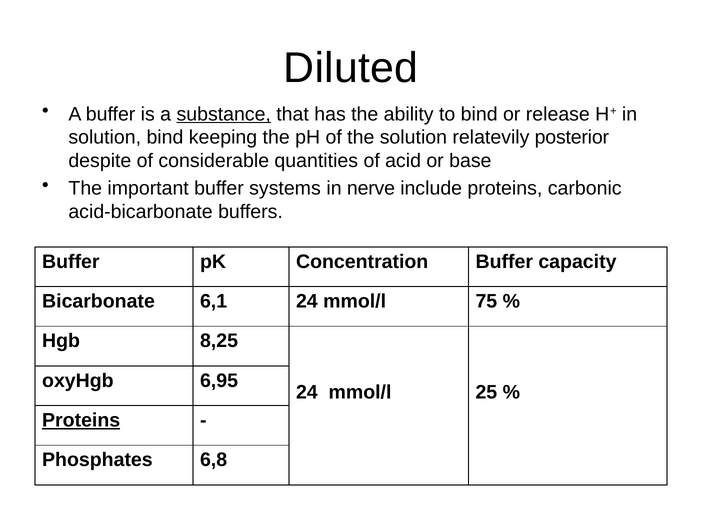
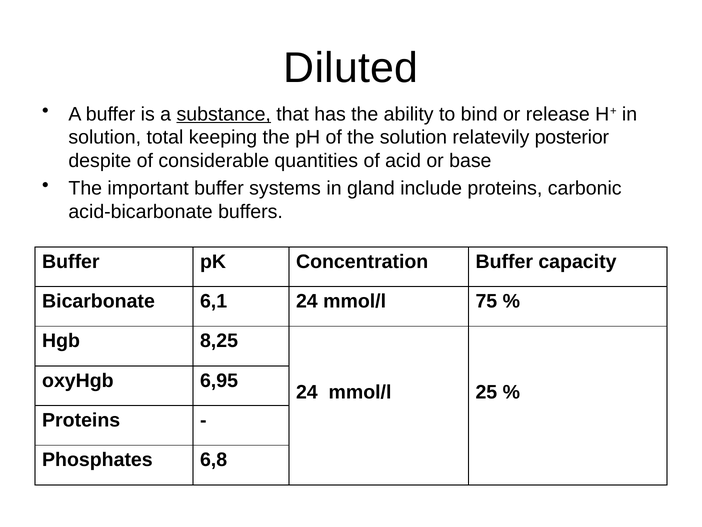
solution bind: bind -> total
nerve: nerve -> gland
Proteins at (81, 420) underline: present -> none
